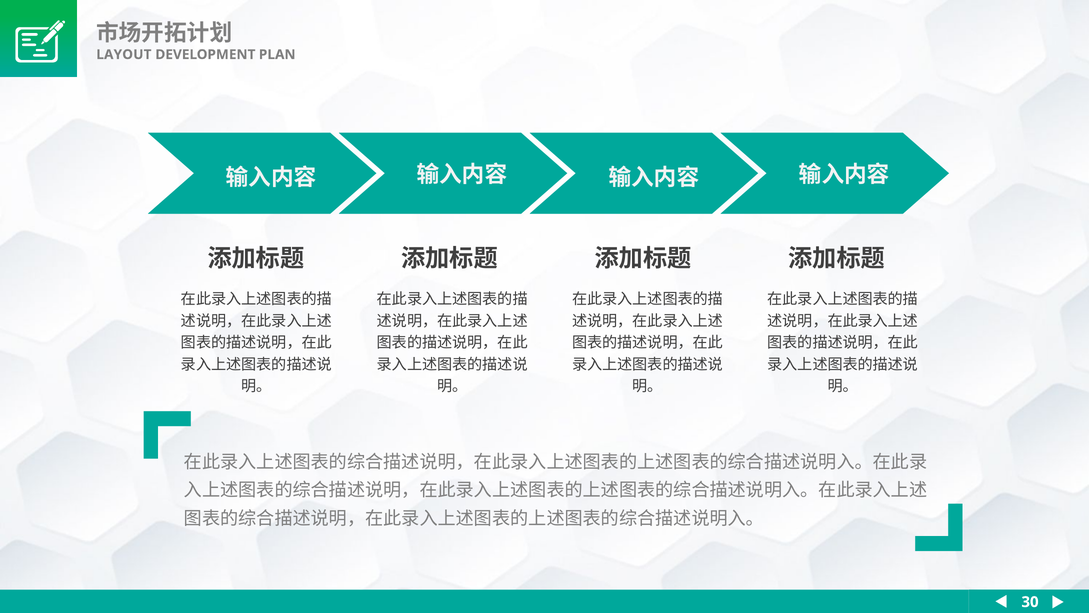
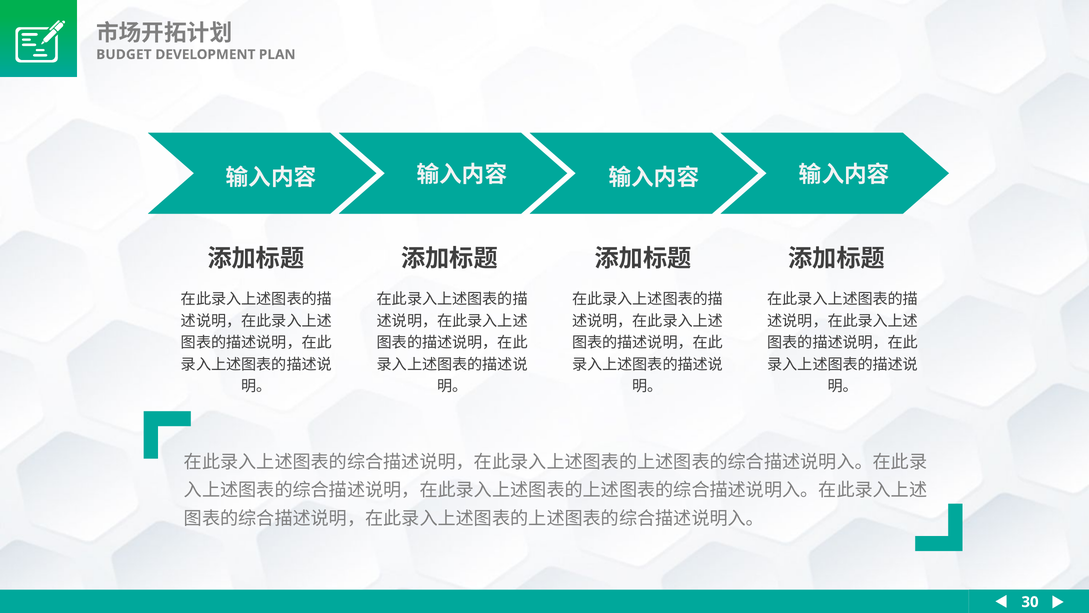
LAYOUT: LAYOUT -> BUDGET
